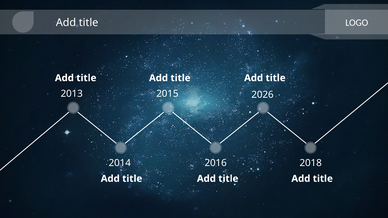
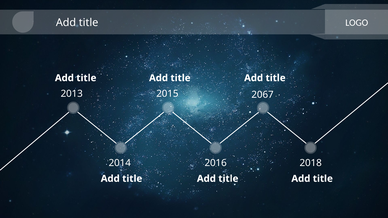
2026: 2026 -> 2067
